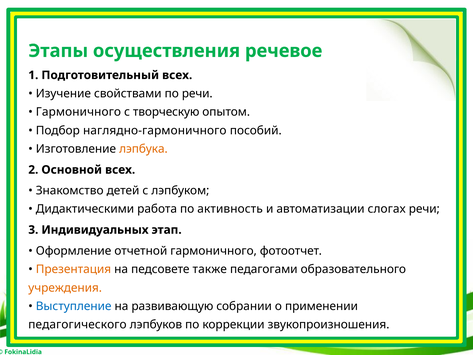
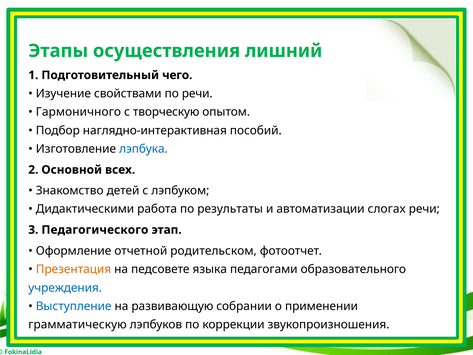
речевое: речевое -> лишний
Подготовительный всех: всех -> чего
наглядно-гармоничного: наглядно-гармоничного -> наглядно-интерактивная
лэпбука colour: orange -> blue
активность: активность -> результаты
Индивидуальных: Индивидуальных -> Педагогического
отчетной гармоничного: гармоничного -> родительском
также: также -> языка
учреждения colour: orange -> blue
педагогического: педагогического -> грамматическую
